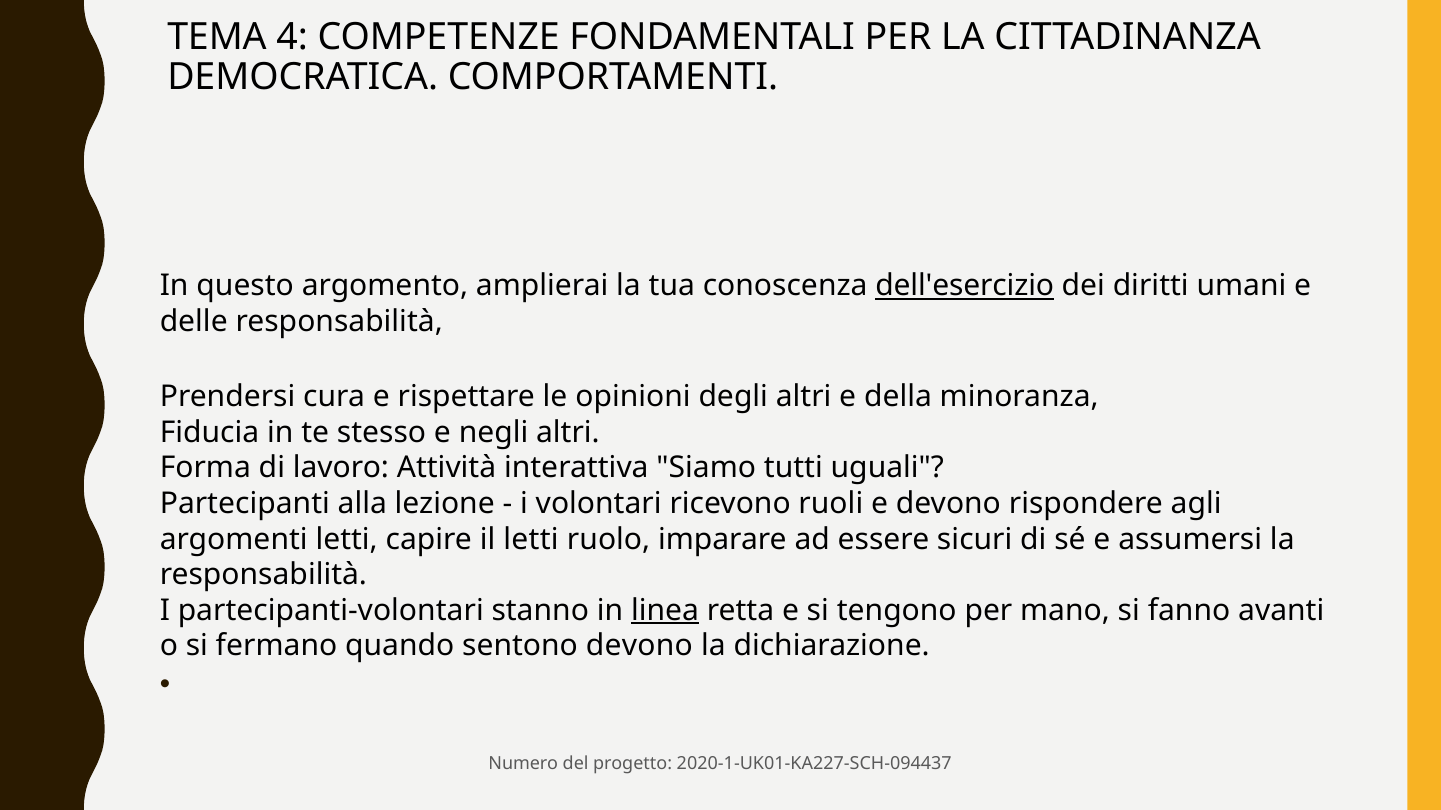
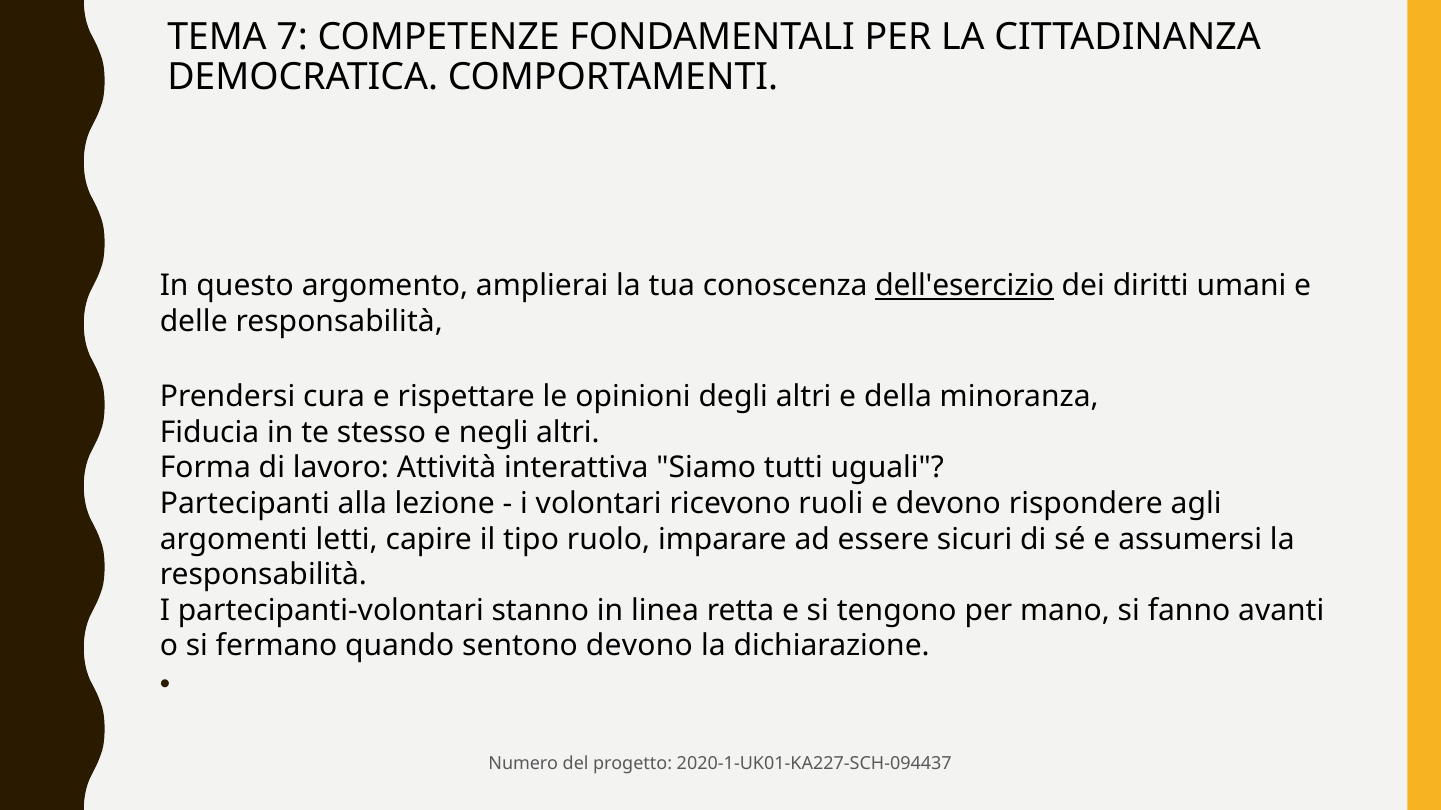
4: 4 -> 7
il letti: letti -> tipo
linea underline: present -> none
